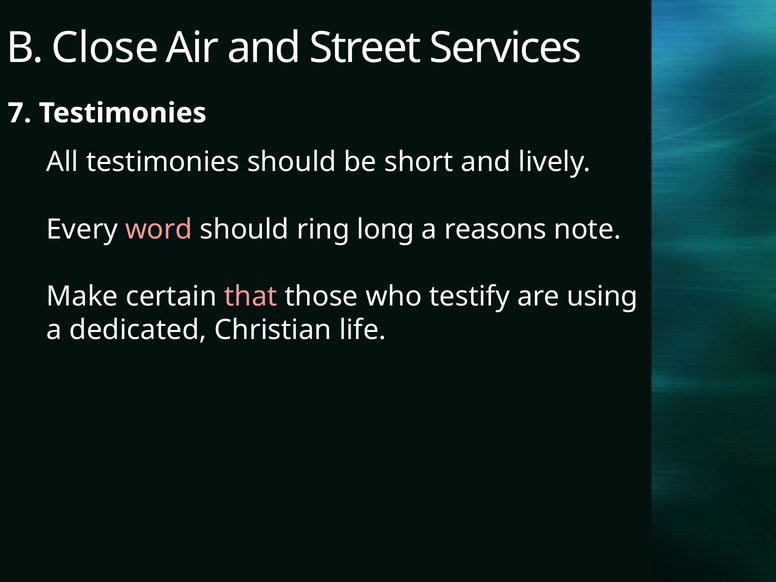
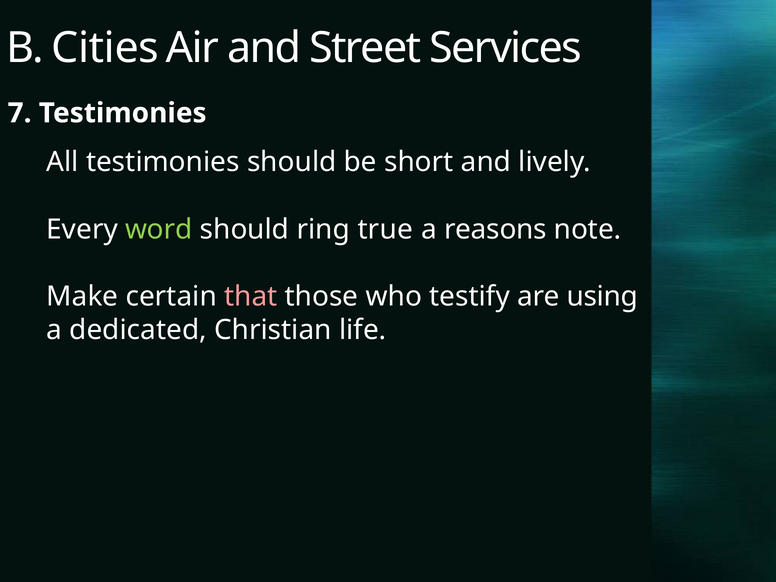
Close: Close -> Cities
word colour: pink -> light green
long: long -> true
